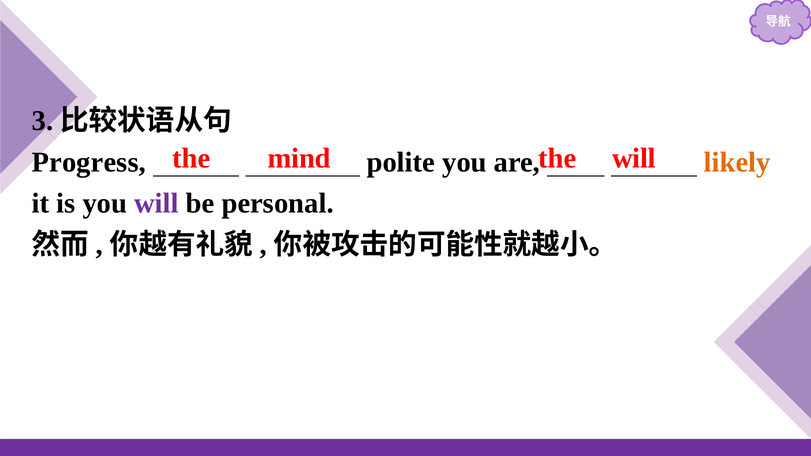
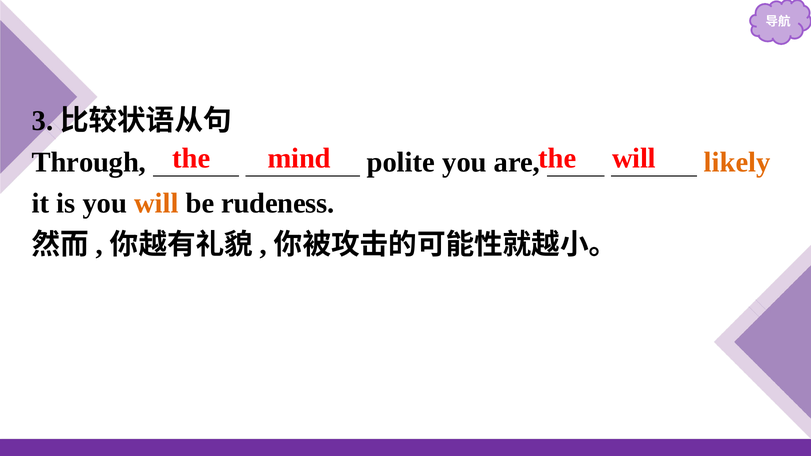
Progress: Progress -> Through
will at (156, 203) colour: purple -> orange
personal: personal -> rudeness
